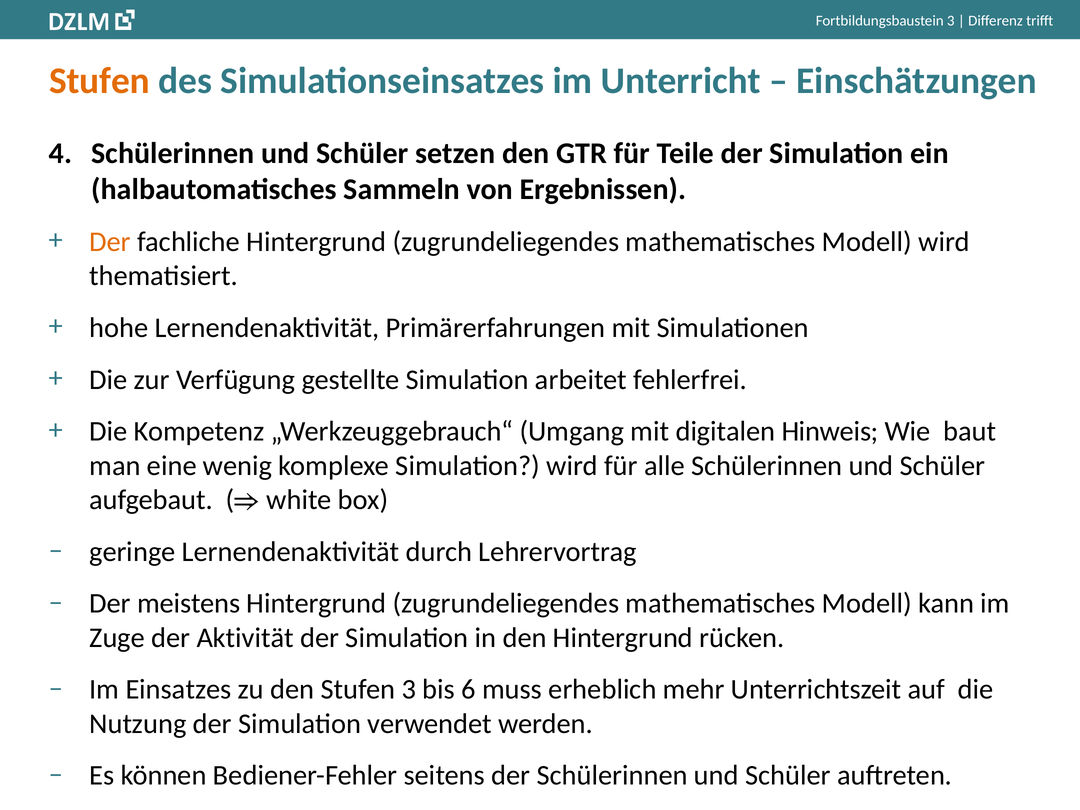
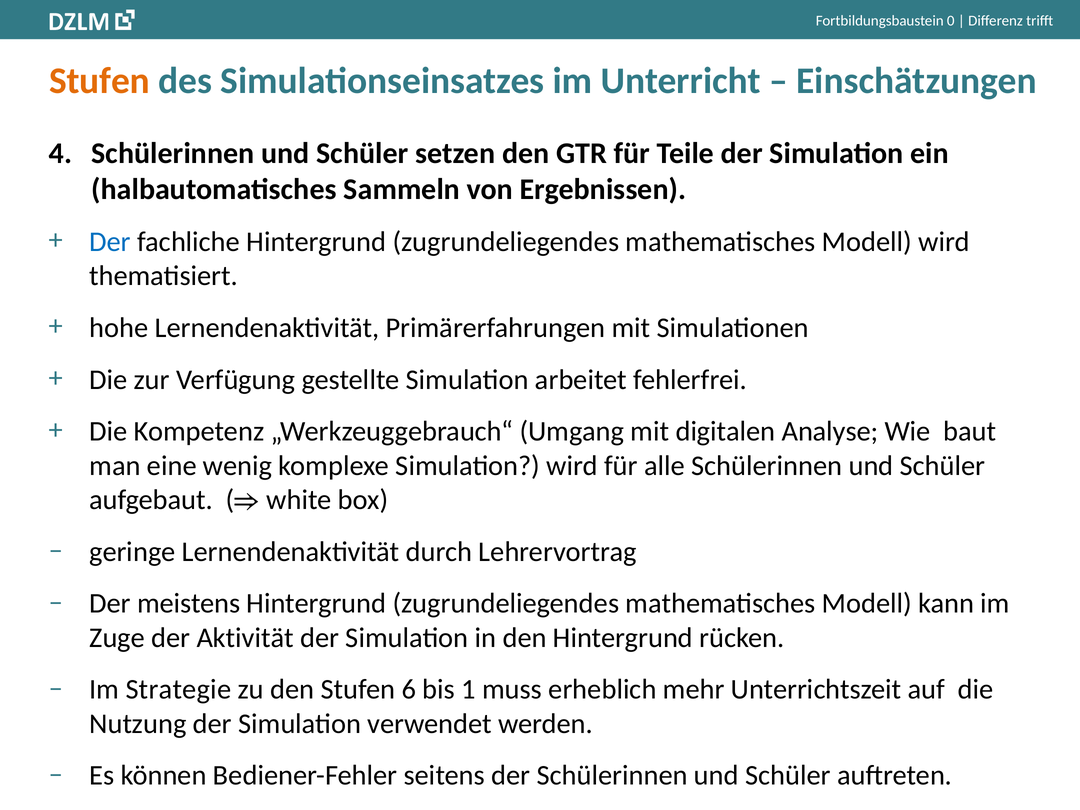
Fortbildungsbaustein 3: 3 -> 0
Der at (110, 242) colour: orange -> blue
Hinweis: Hinweis -> Analyse
Einsatzes: Einsatzes -> Strategie
Stufen 3: 3 -> 6
6: 6 -> 1
